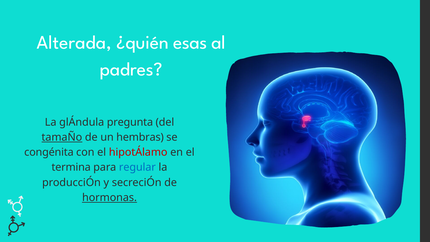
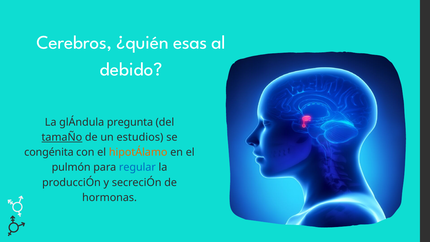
Alterada: Alterada -> Cerebros
padres: padres -> debido
hembras: hembras -> estudios
hipotÁlamo colour: red -> orange
termina: termina -> pulmón
hormonas underline: present -> none
